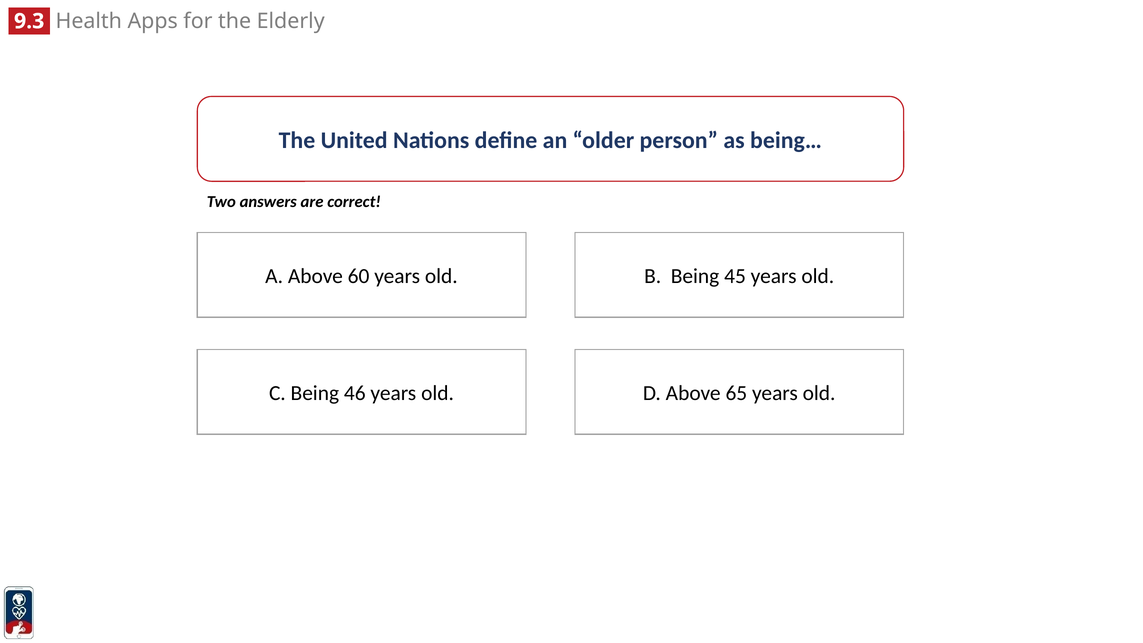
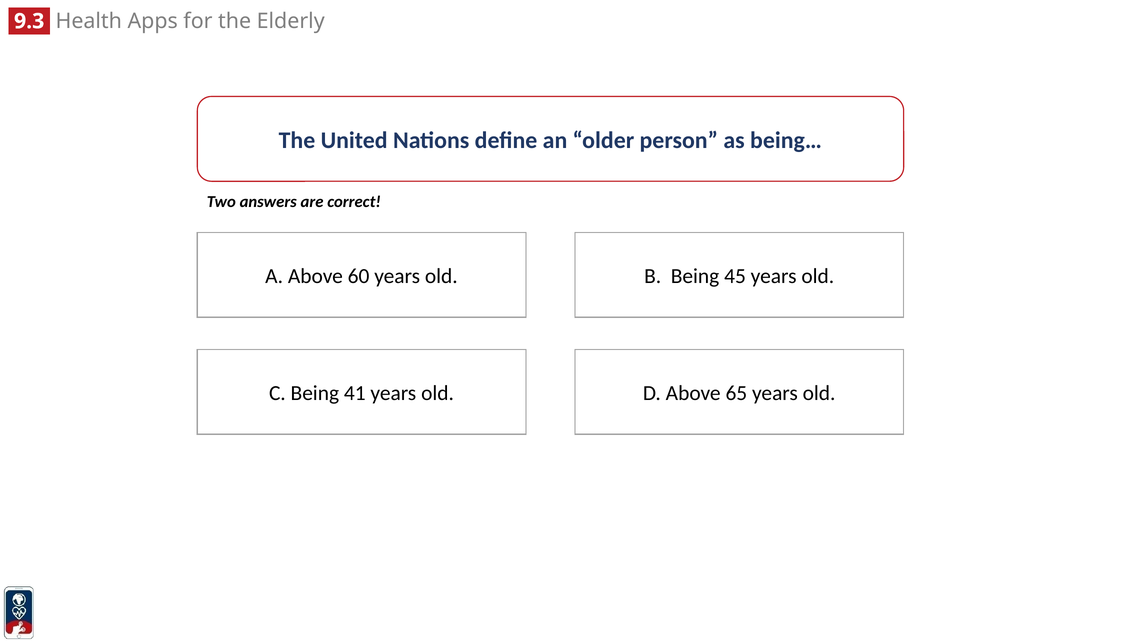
46: 46 -> 41
